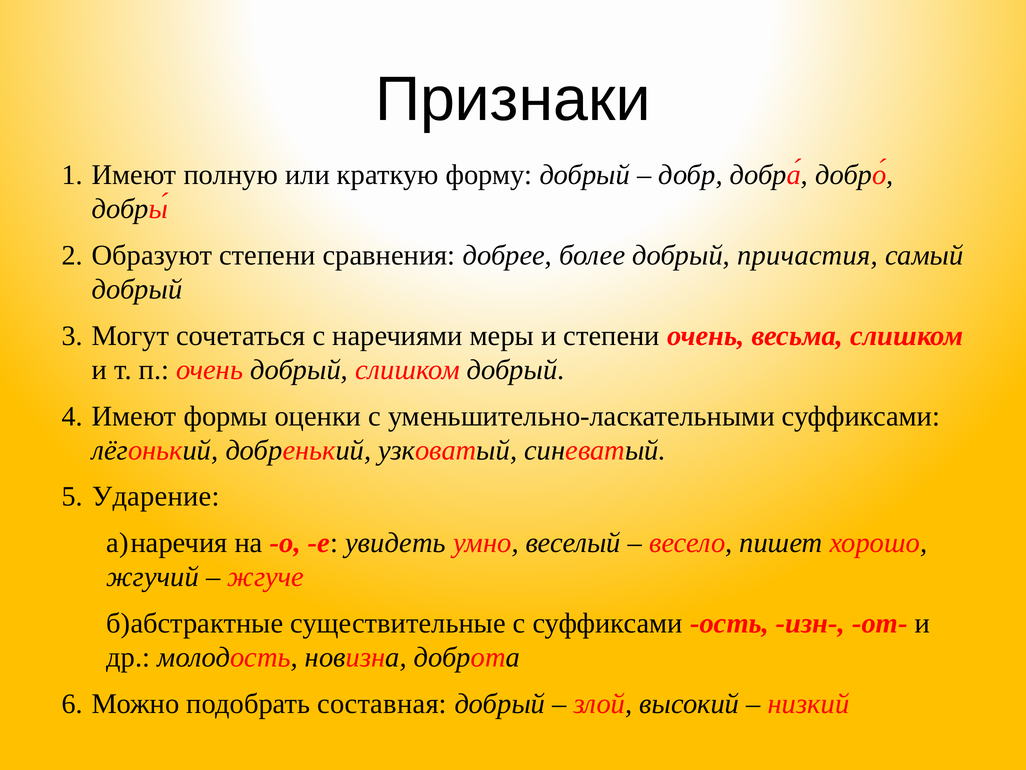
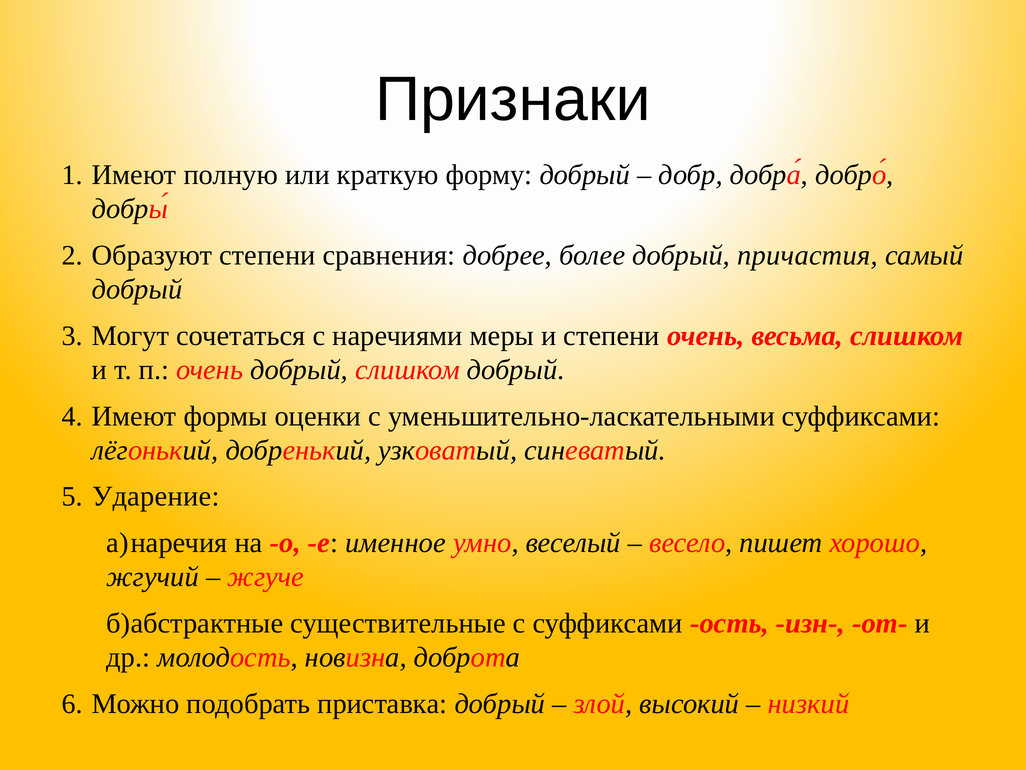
увидеть: увидеть -> именное
составная: составная -> приставка
